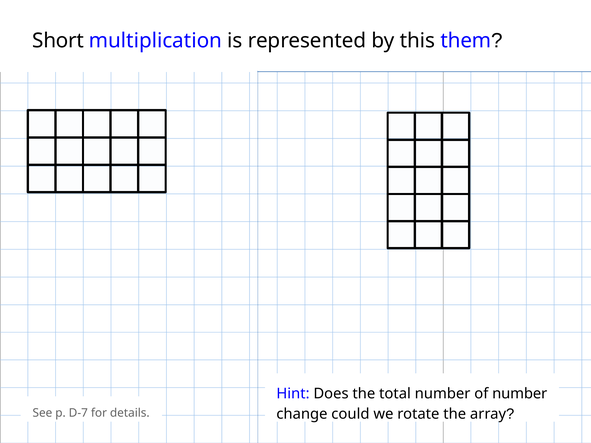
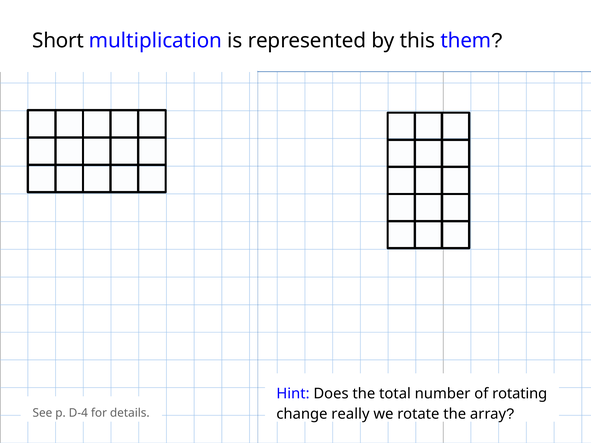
of number: number -> rotating
D-7: D-7 -> D-4
could: could -> really
